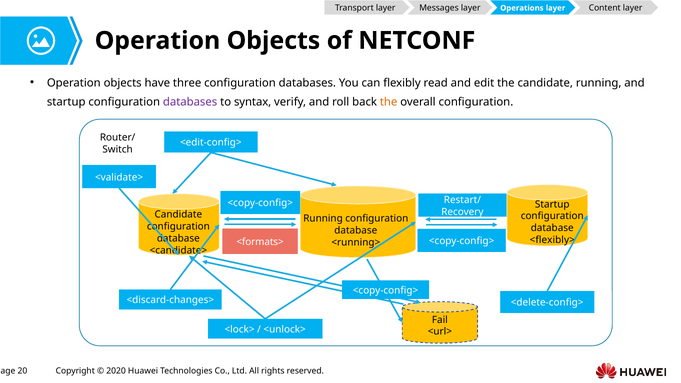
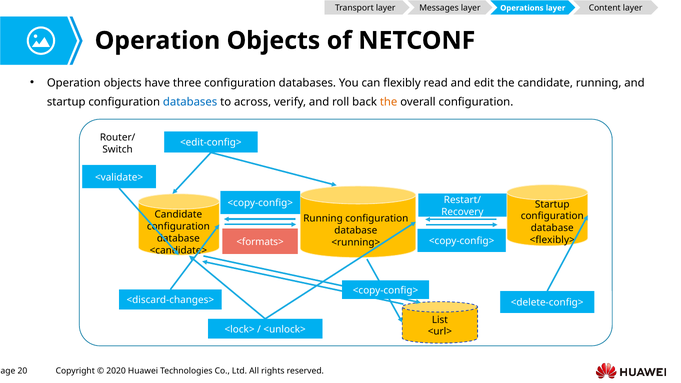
databases at (190, 102) colour: purple -> blue
syntax: syntax -> across
Fail: Fail -> List
